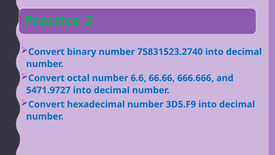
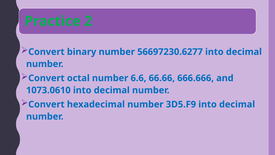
75831523.2740: 75831523.2740 -> 56697230.6277
5471.9727: 5471.9727 -> 1073.0610
